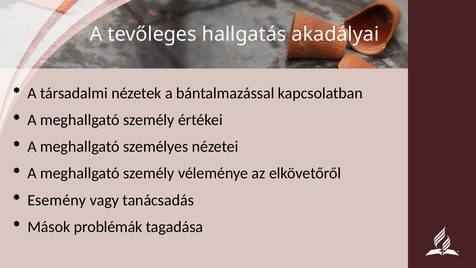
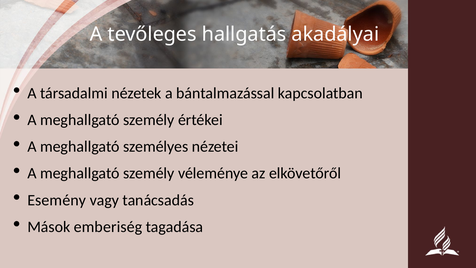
problémák: problémák -> emberiség
